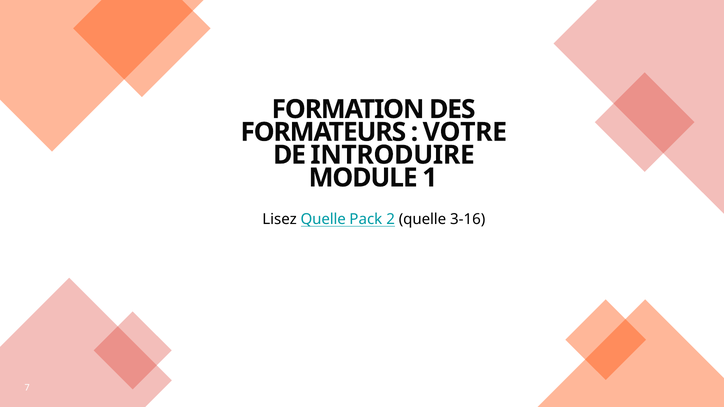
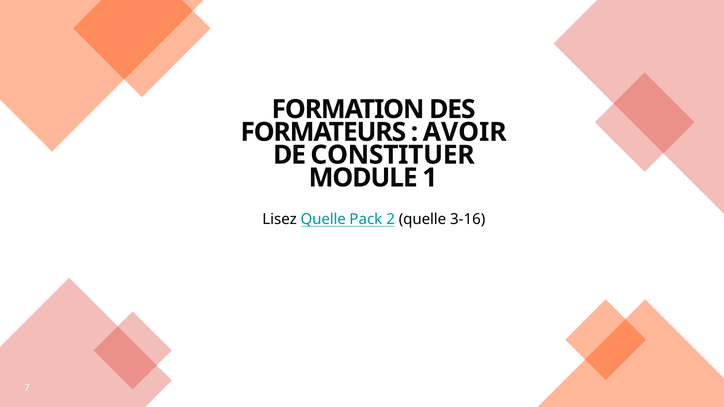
VOTRE: VOTRE -> AVOIR
INTRODUIRE: INTRODUIRE -> CONSTITUER
